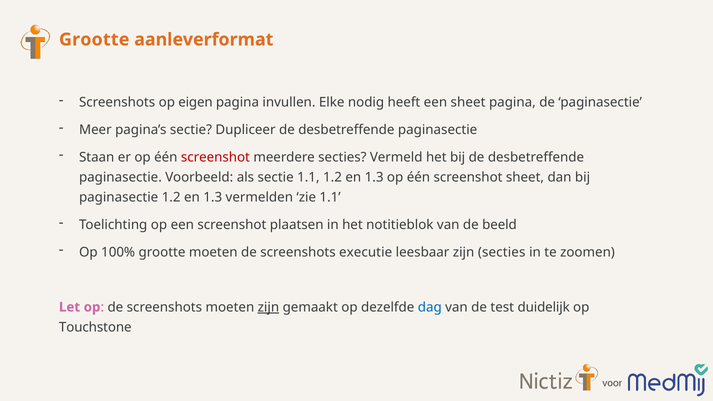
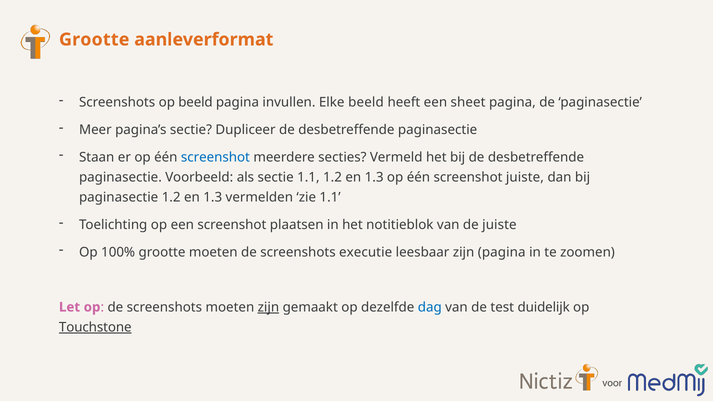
op eigen: eigen -> beeld
Elke nodig: nodig -> beeld
screenshot at (215, 157) colour: red -> blue
screenshot sheet: sheet -> juiste
de beeld: beeld -> juiste
zijn secties: secties -> pagina
Touchstone underline: none -> present
